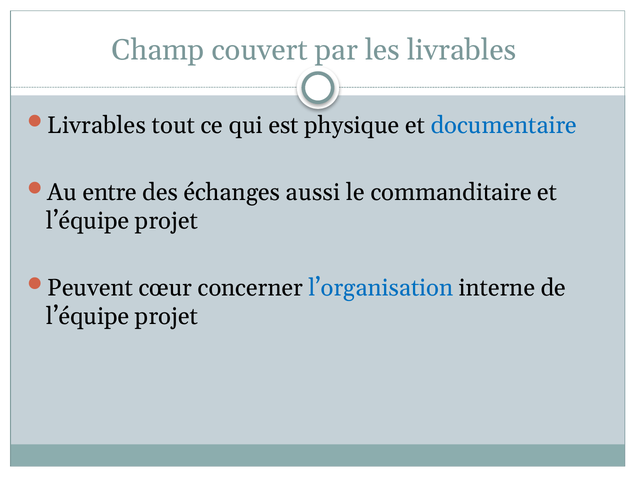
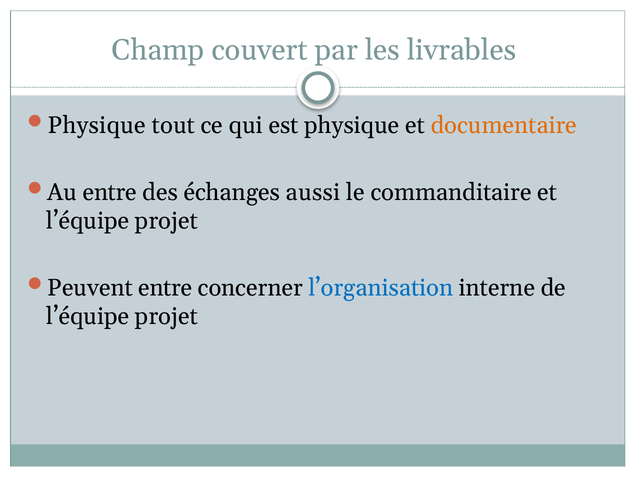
Livrables at (97, 125): Livrables -> Physique
documentaire colour: blue -> orange
Peuvent cœur: cœur -> entre
